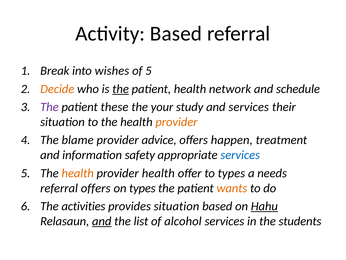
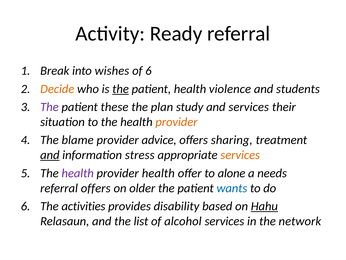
Activity Based: Based -> Ready
of 5: 5 -> 6
network: network -> violence
schedule: schedule -> students
your: your -> plan
happen: happen -> sharing
and at (50, 155) underline: none -> present
safety: safety -> stress
services at (240, 155) colour: blue -> orange
health at (78, 173) colour: orange -> purple
to types: types -> alone
on types: types -> older
wants colour: orange -> blue
provides situation: situation -> disability
and at (102, 221) underline: present -> none
students: students -> network
